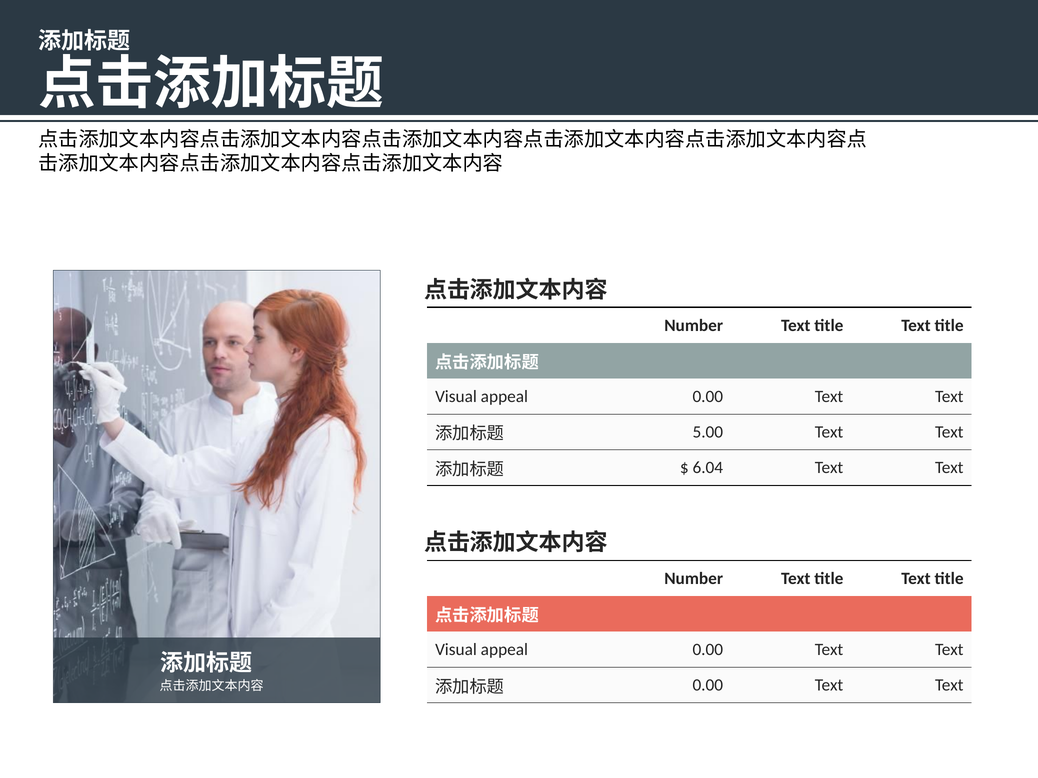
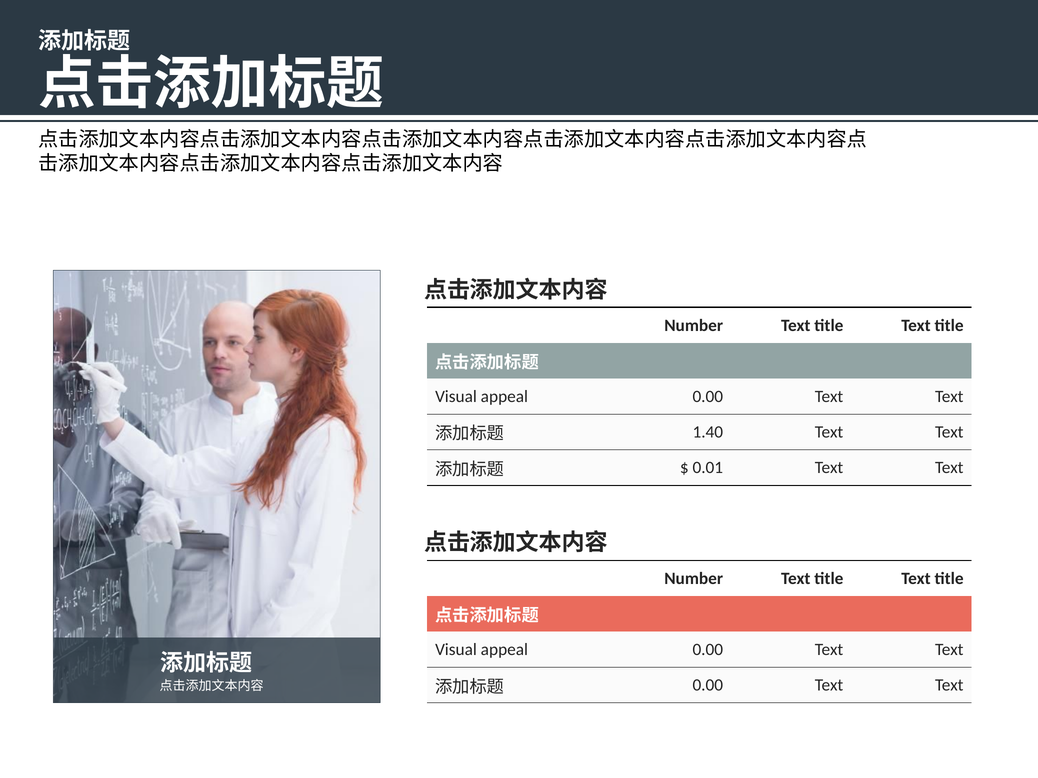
5.00: 5.00 -> 1.40
6.04: 6.04 -> 0.01
